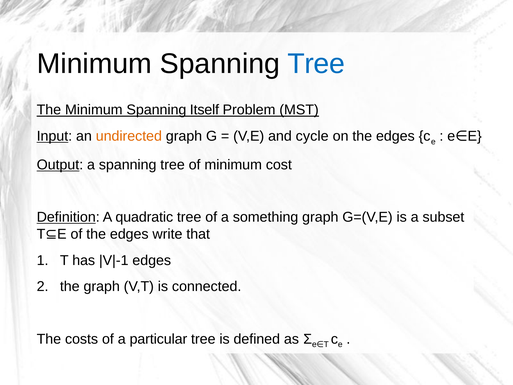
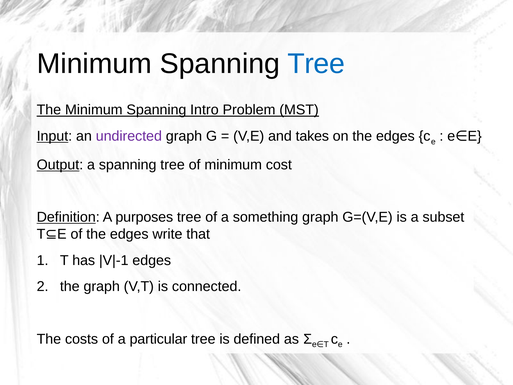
Itself: Itself -> Intro
undirected colour: orange -> purple
cycle: cycle -> takes
quadratic: quadratic -> purposes
